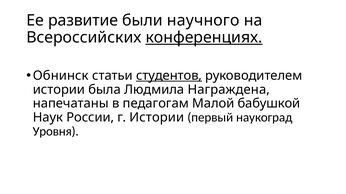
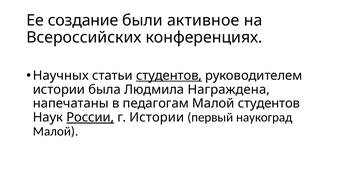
развитие: развитие -> создание
научного: научного -> активное
конференциях underline: present -> none
Обнинск: Обнинск -> Научных
Малой бабушкой: бабушкой -> студентов
России underline: none -> present
Уровня at (56, 132): Уровня -> Малой
